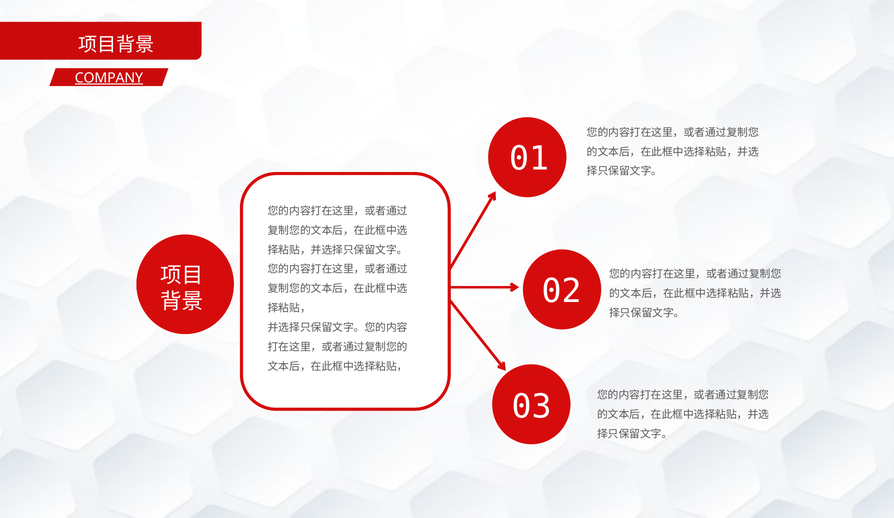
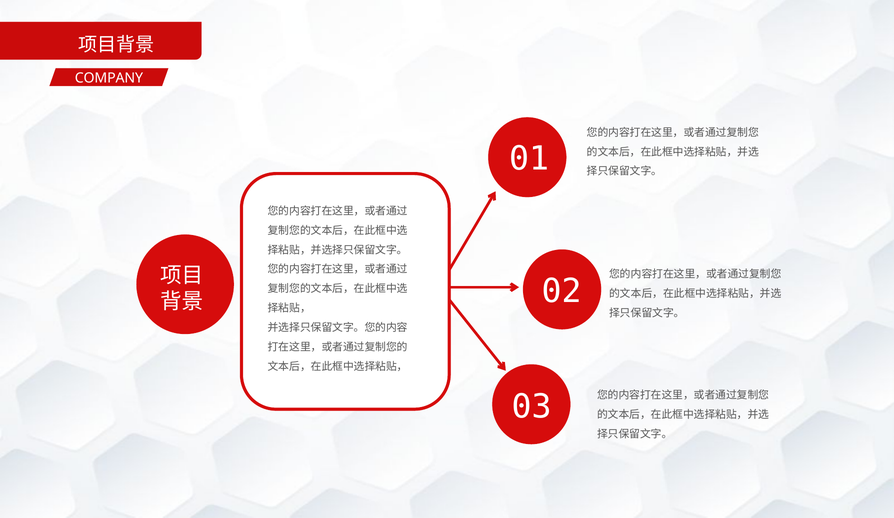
COMPANY underline: present -> none
